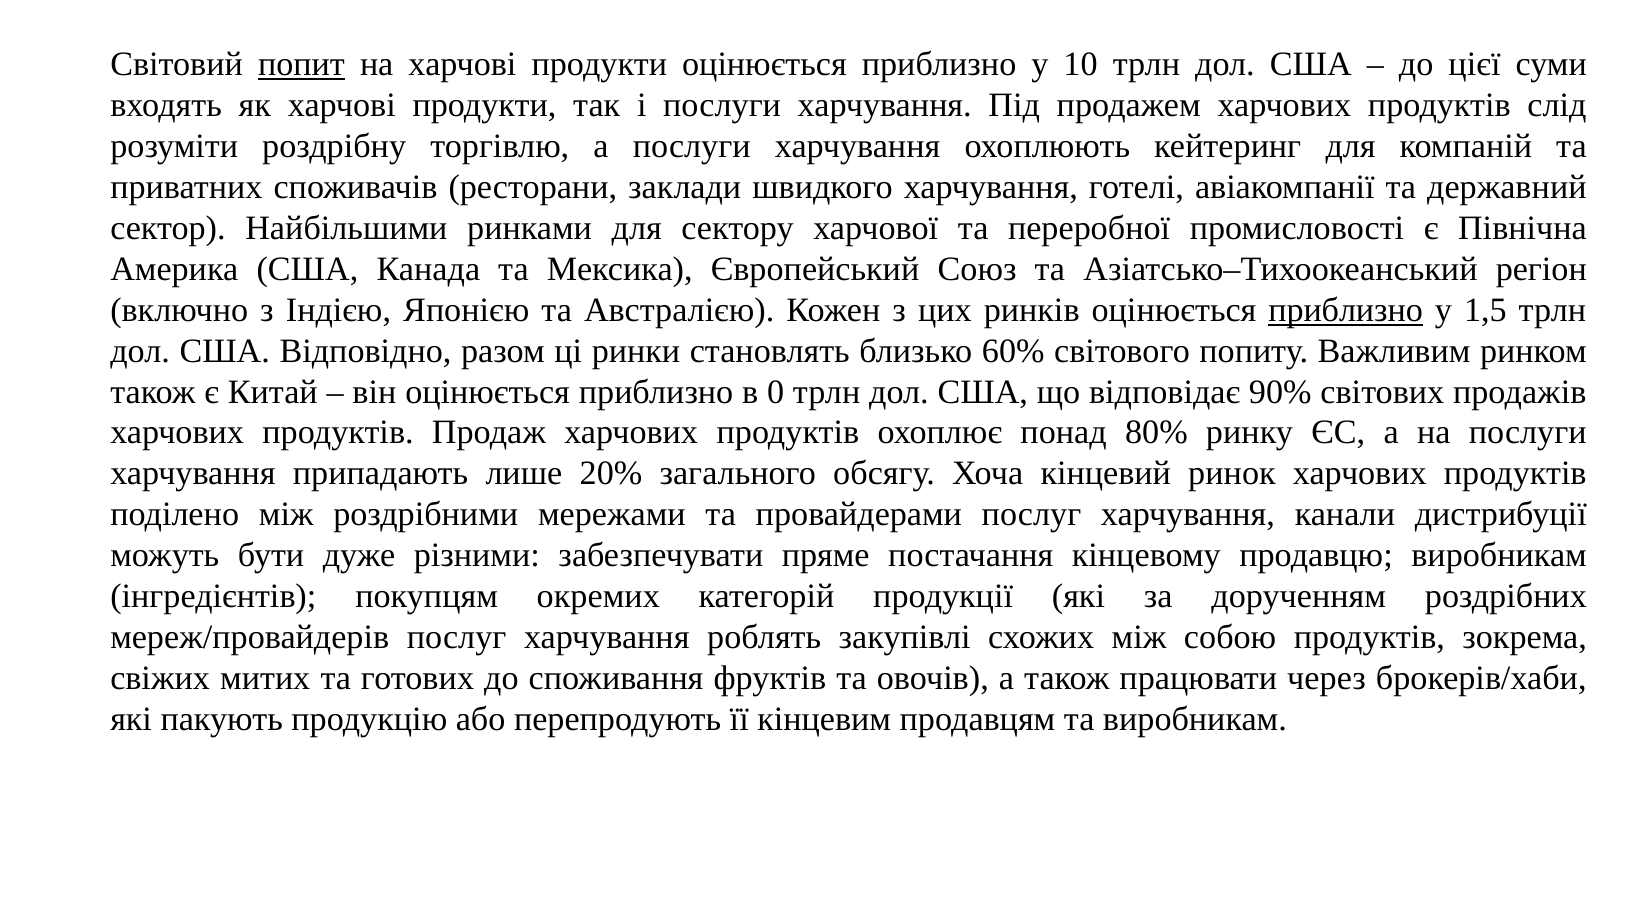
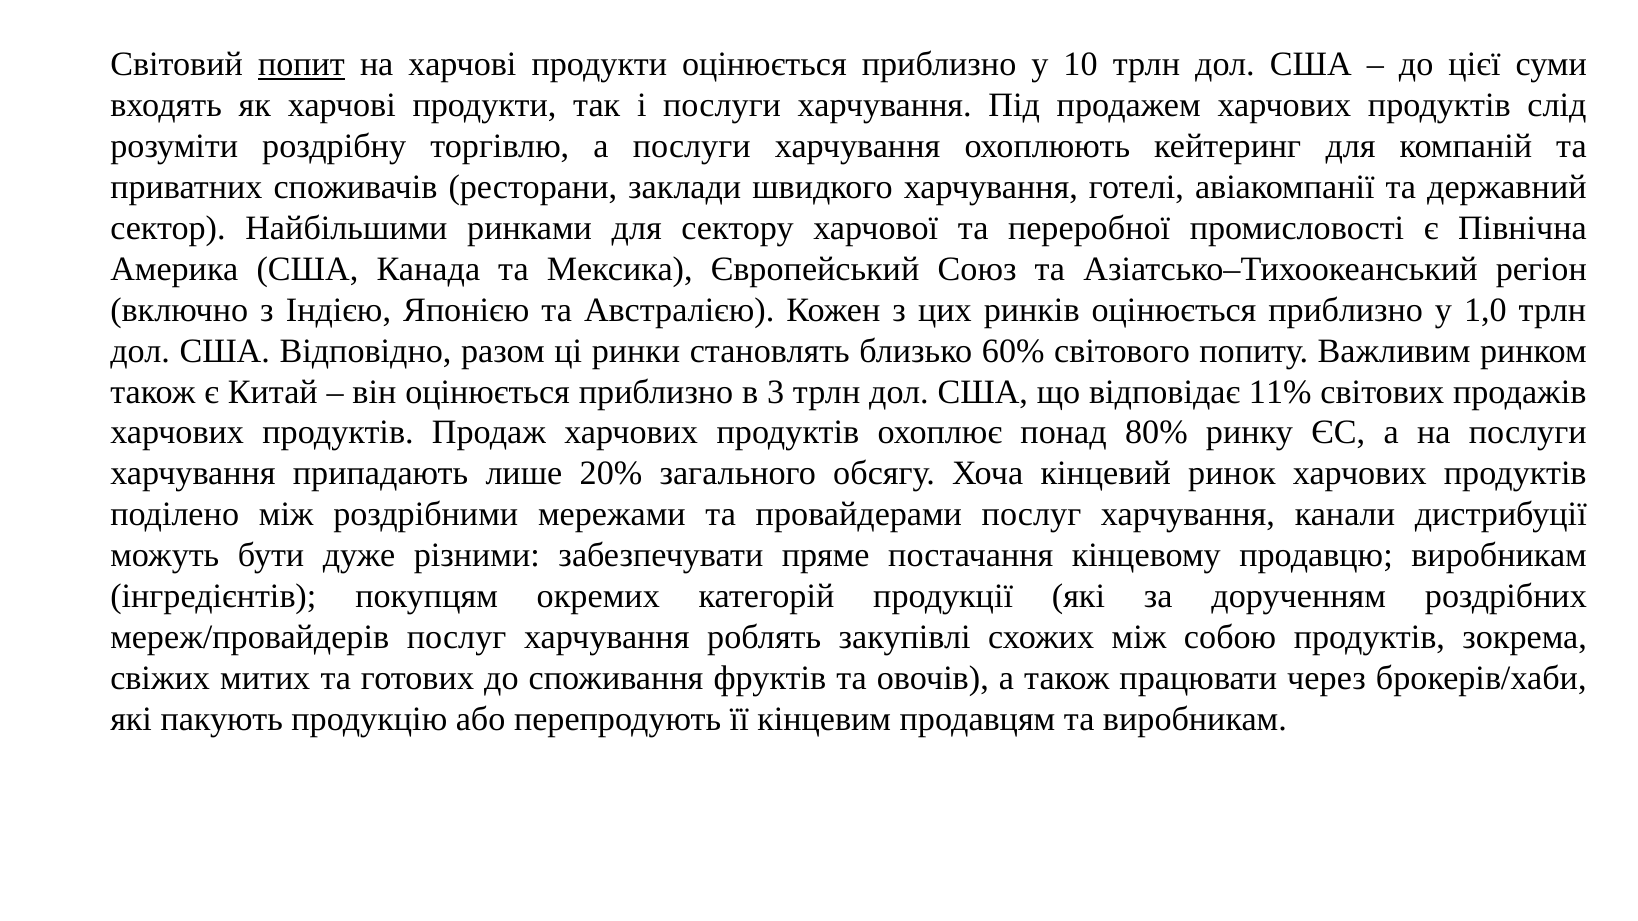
приблизно at (1346, 310) underline: present -> none
1,5: 1,5 -> 1,0
0: 0 -> 3
90%: 90% -> 11%
